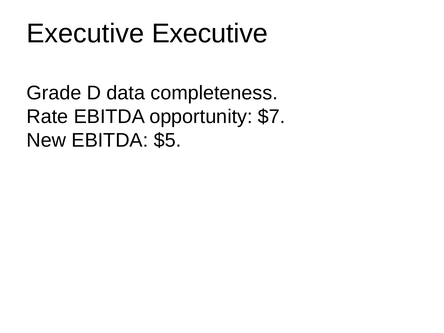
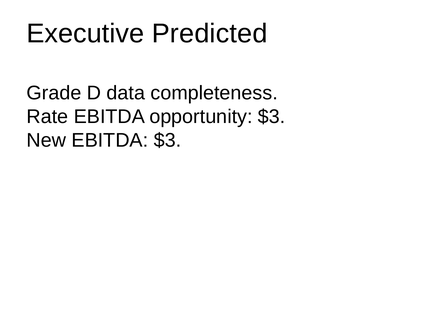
Executive Executive: Executive -> Predicted
opportunity $7: $7 -> $3
EBITDA $5: $5 -> $3
